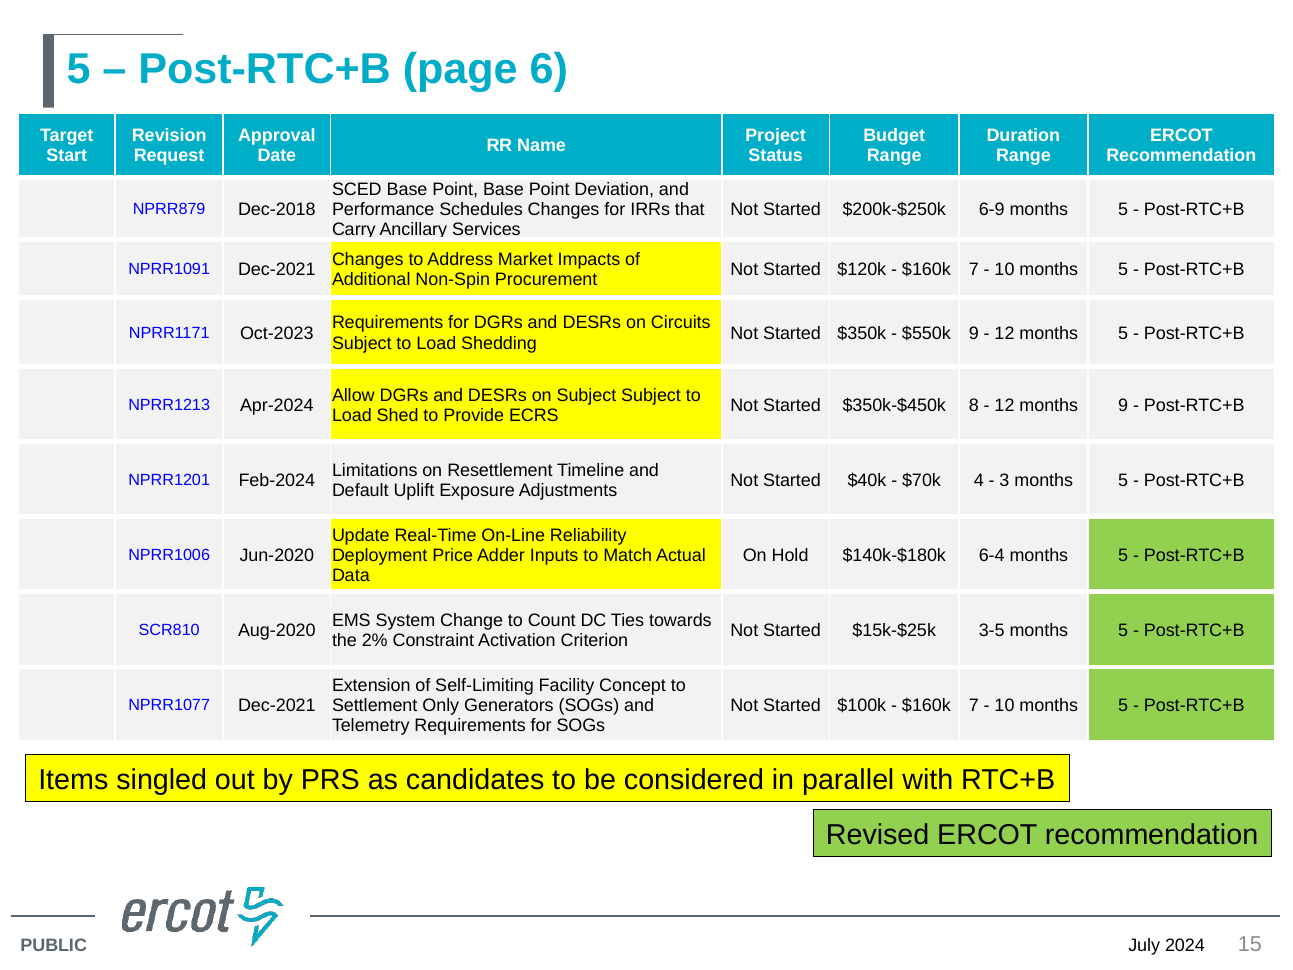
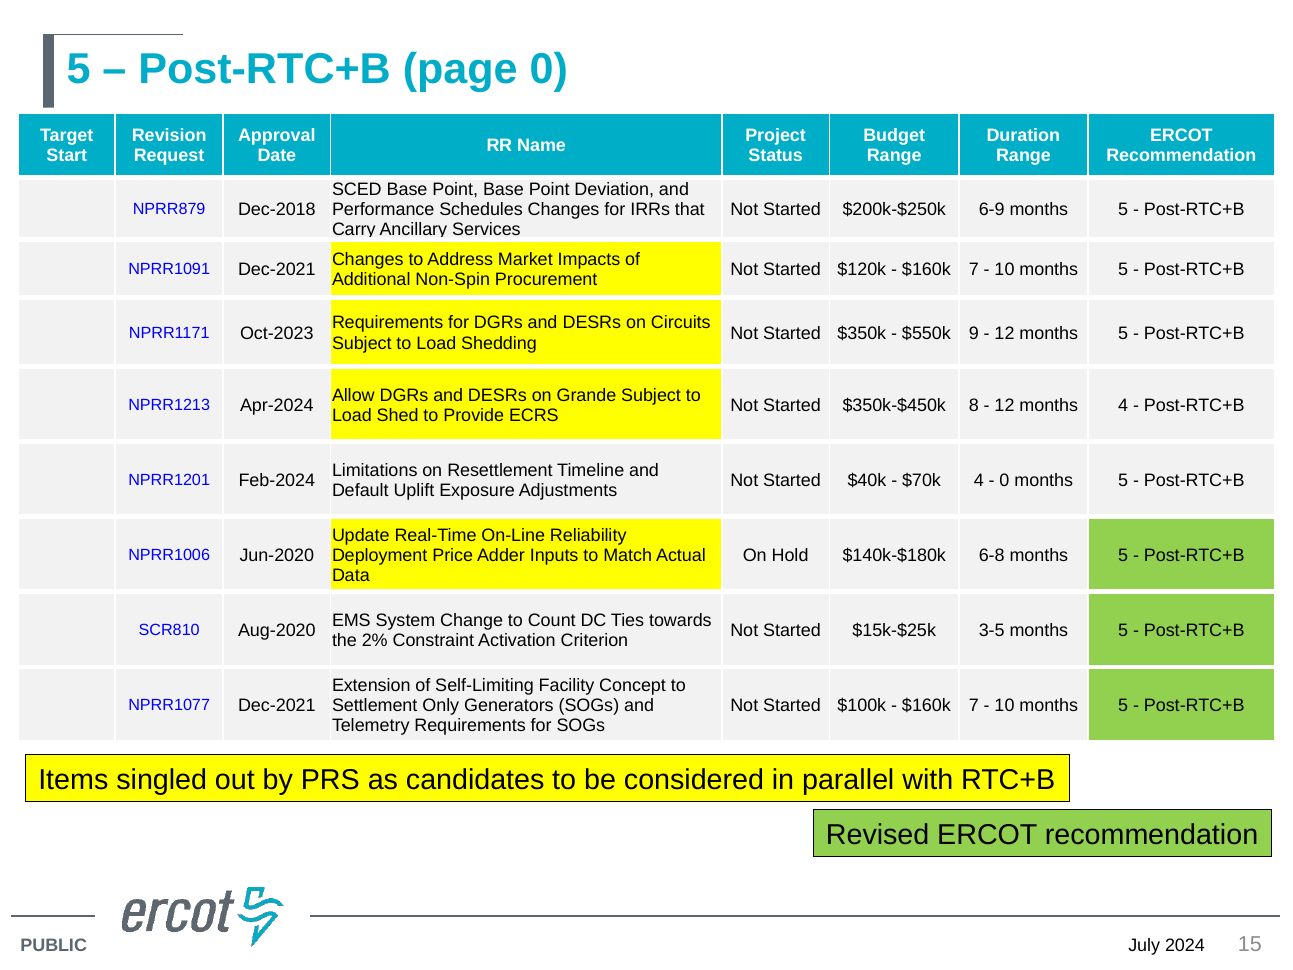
page 6: 6 -> 0
on Subject: Subject -> Grande
months 9: 9 -> 4
3 at (1004, 480): 3 -> 0
6-4: 6-4 -> 6-8
